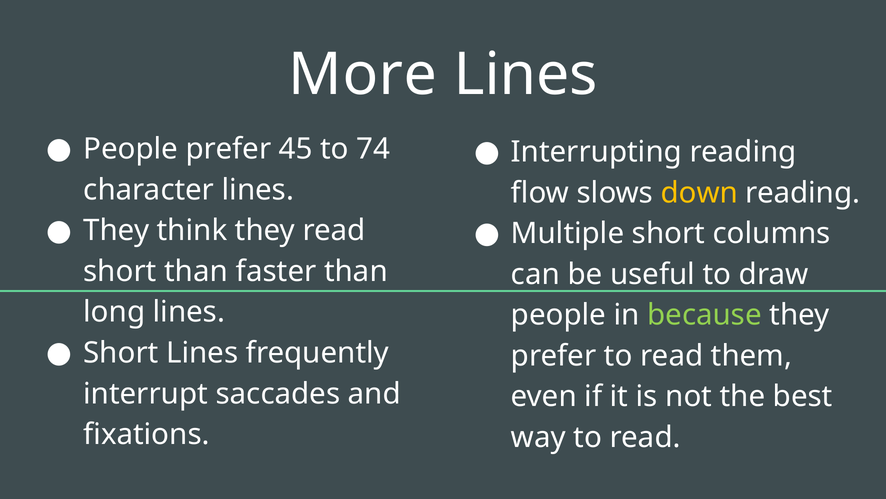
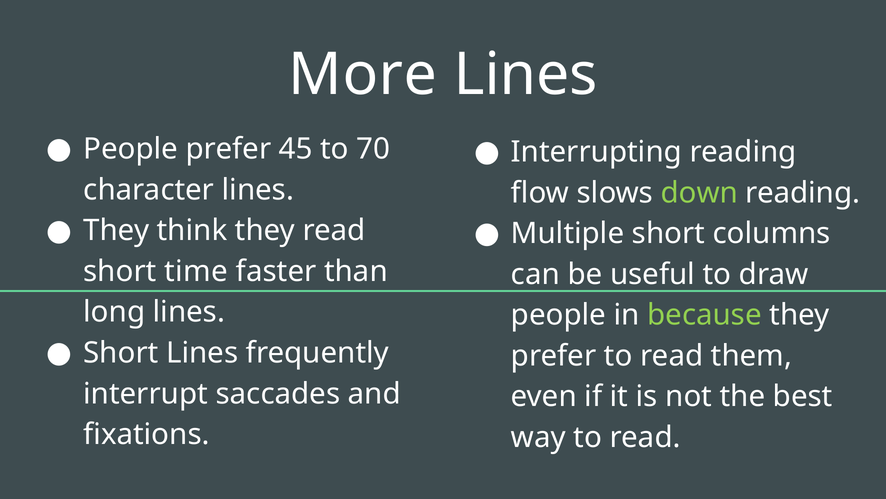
74: 74 -> 70
down colour: yellow -> light green
short than: than -> time
